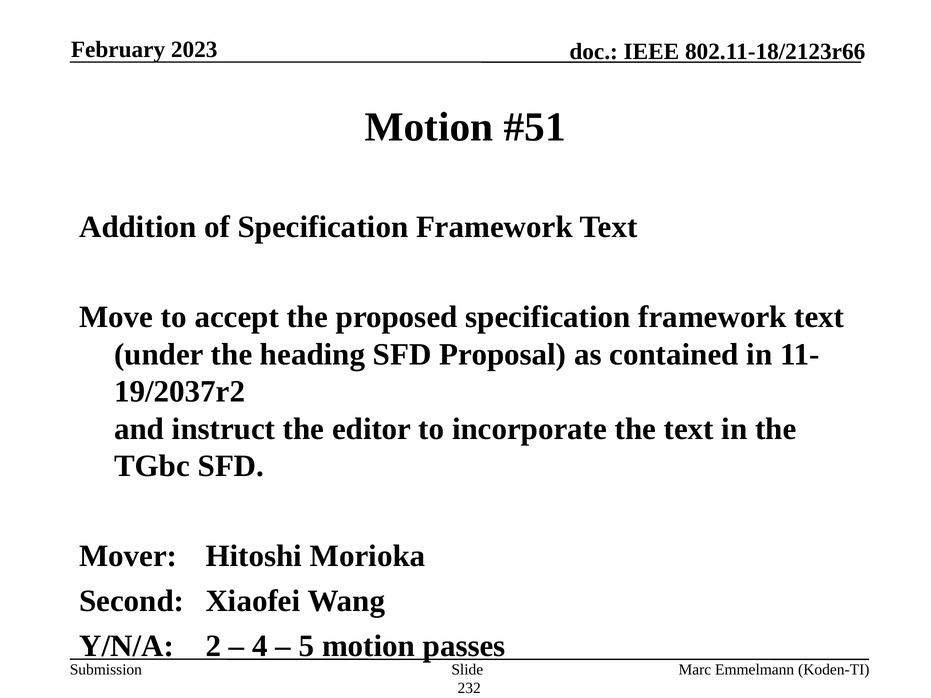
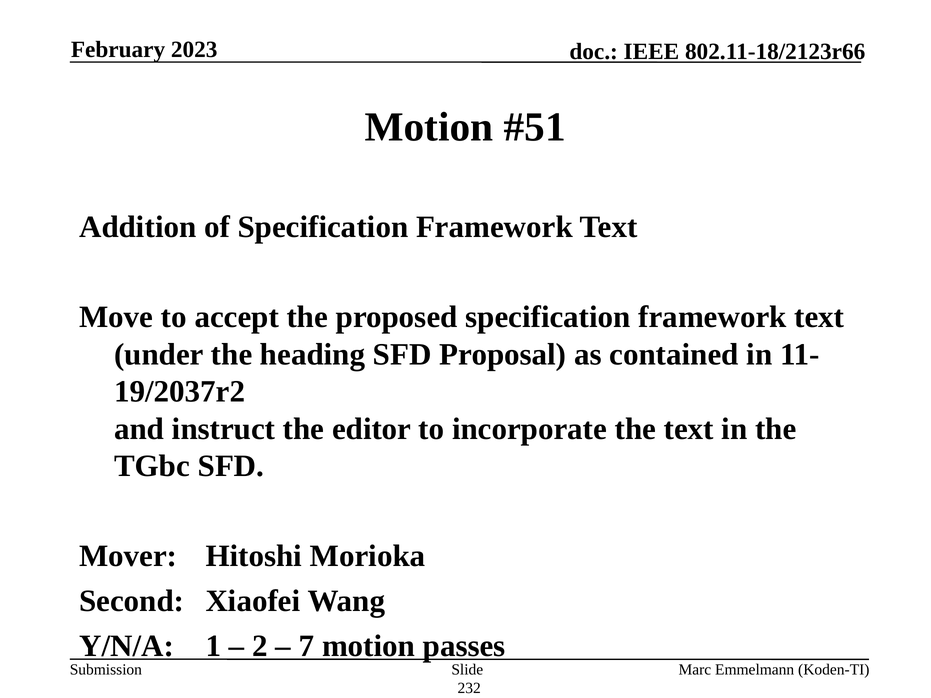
2: 2 -> 1
4: 4 -> 2
5: 5 -> 7
